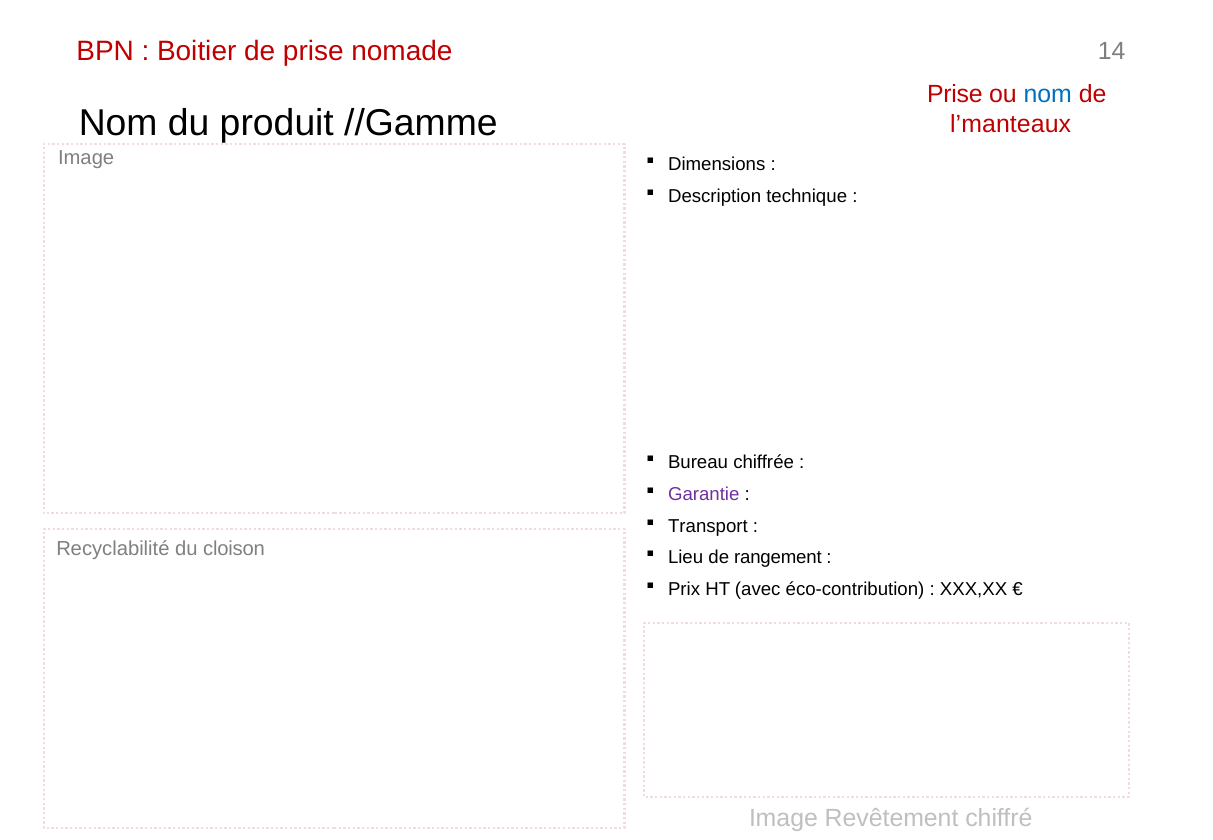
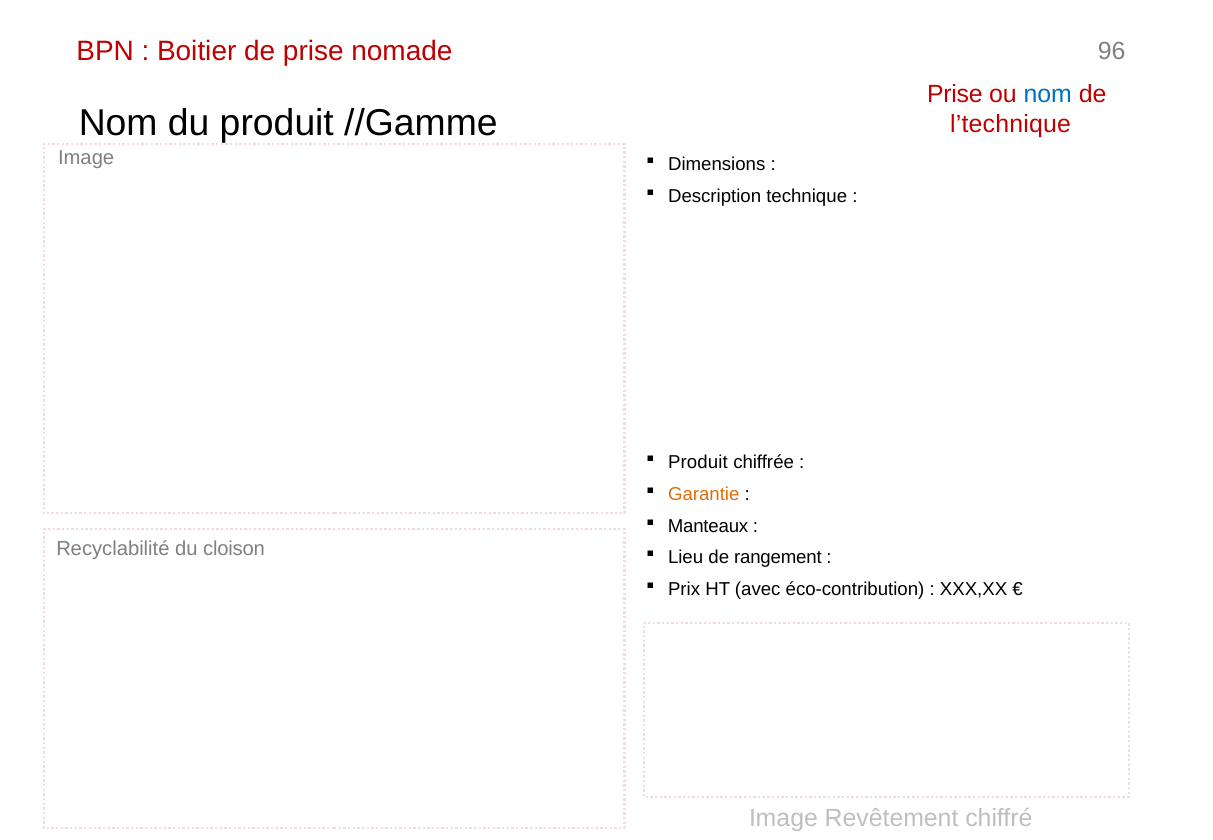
14: 14 -> 96
l’manteaux: l’manteaux -> l’technique
Bureau at (698, 463): Bureau -> Produit
Garantie colour: purple -> orange
Transport: Transport -> Manteaux
